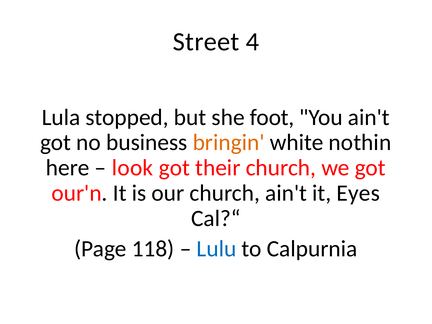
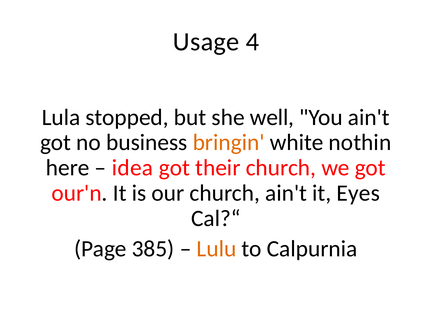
Street: Street -> Usage
foot: foot -> well
look: look -> idea
118: 118 -> 385
Lulu colour: blue -> orange
